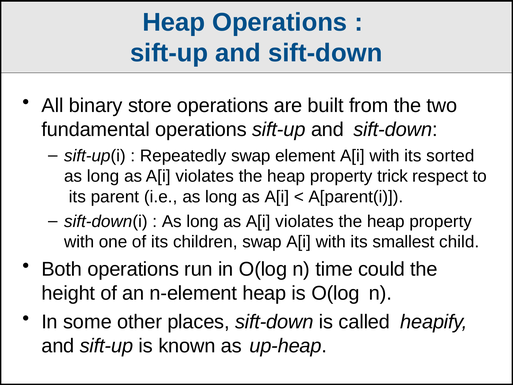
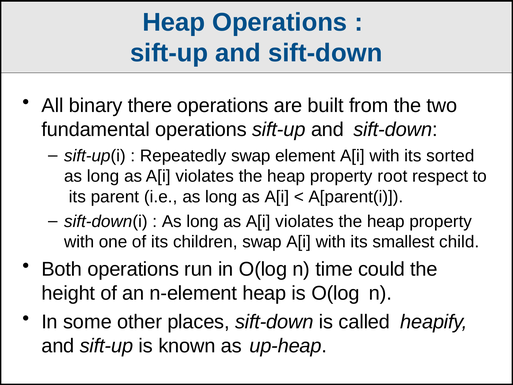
store: store -> there
trick: trick -> root
